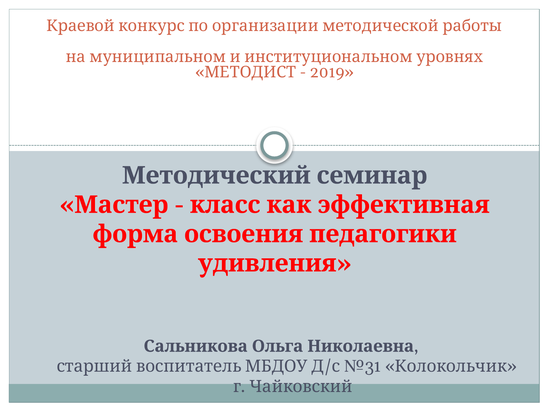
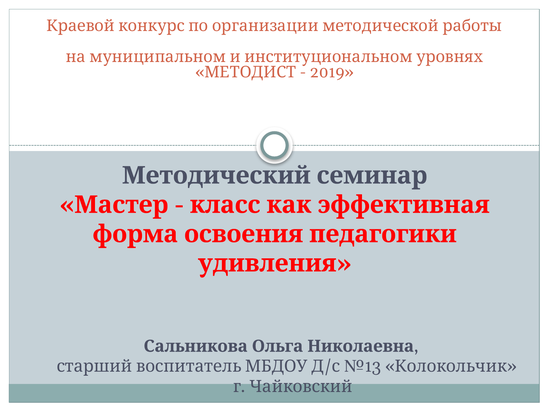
№31: №31 -> №13
